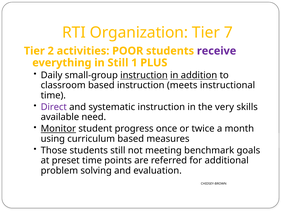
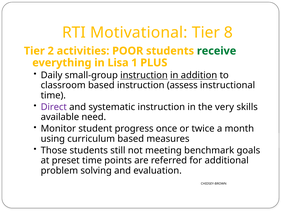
Organization: Organization -> Motivational
7: 7 -> 8
receive colour: purple -> green
in Still: Still -> Lisa
meets: meets -> assess
Monitor underline: present -> none
